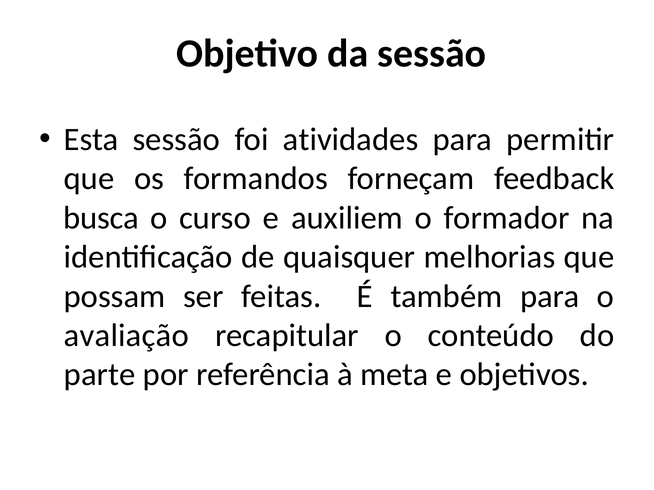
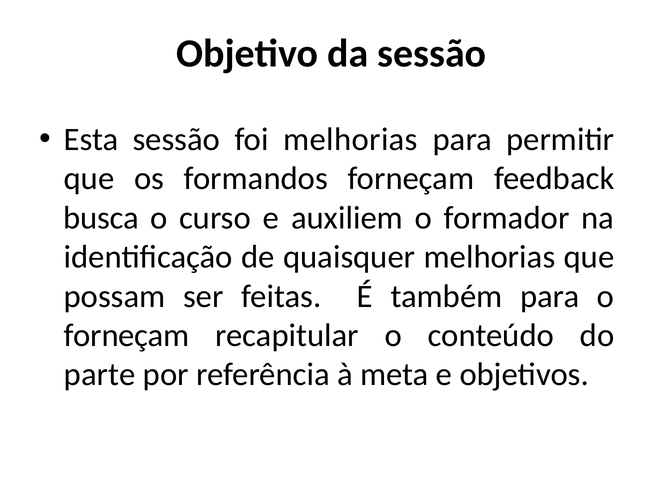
foi atividades: atividades -> melhorias
avaliação at (126, 336): avaliação -> forneçam
